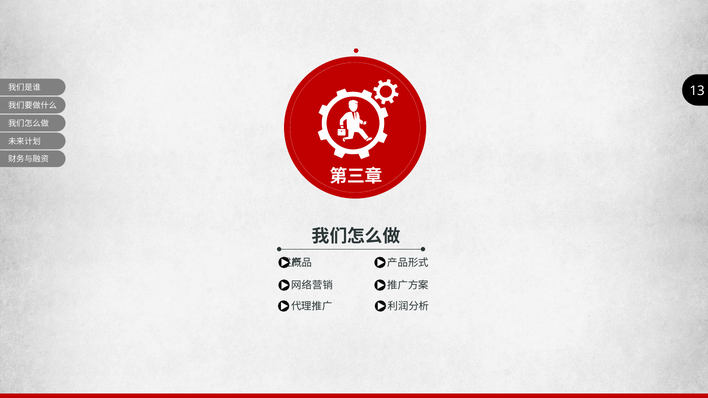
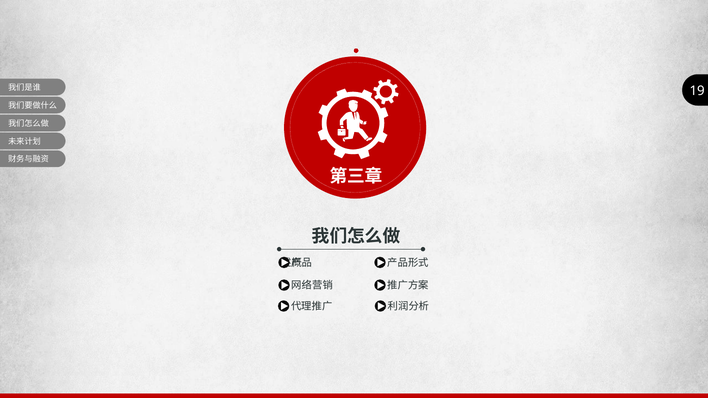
13: 13 -> 19
